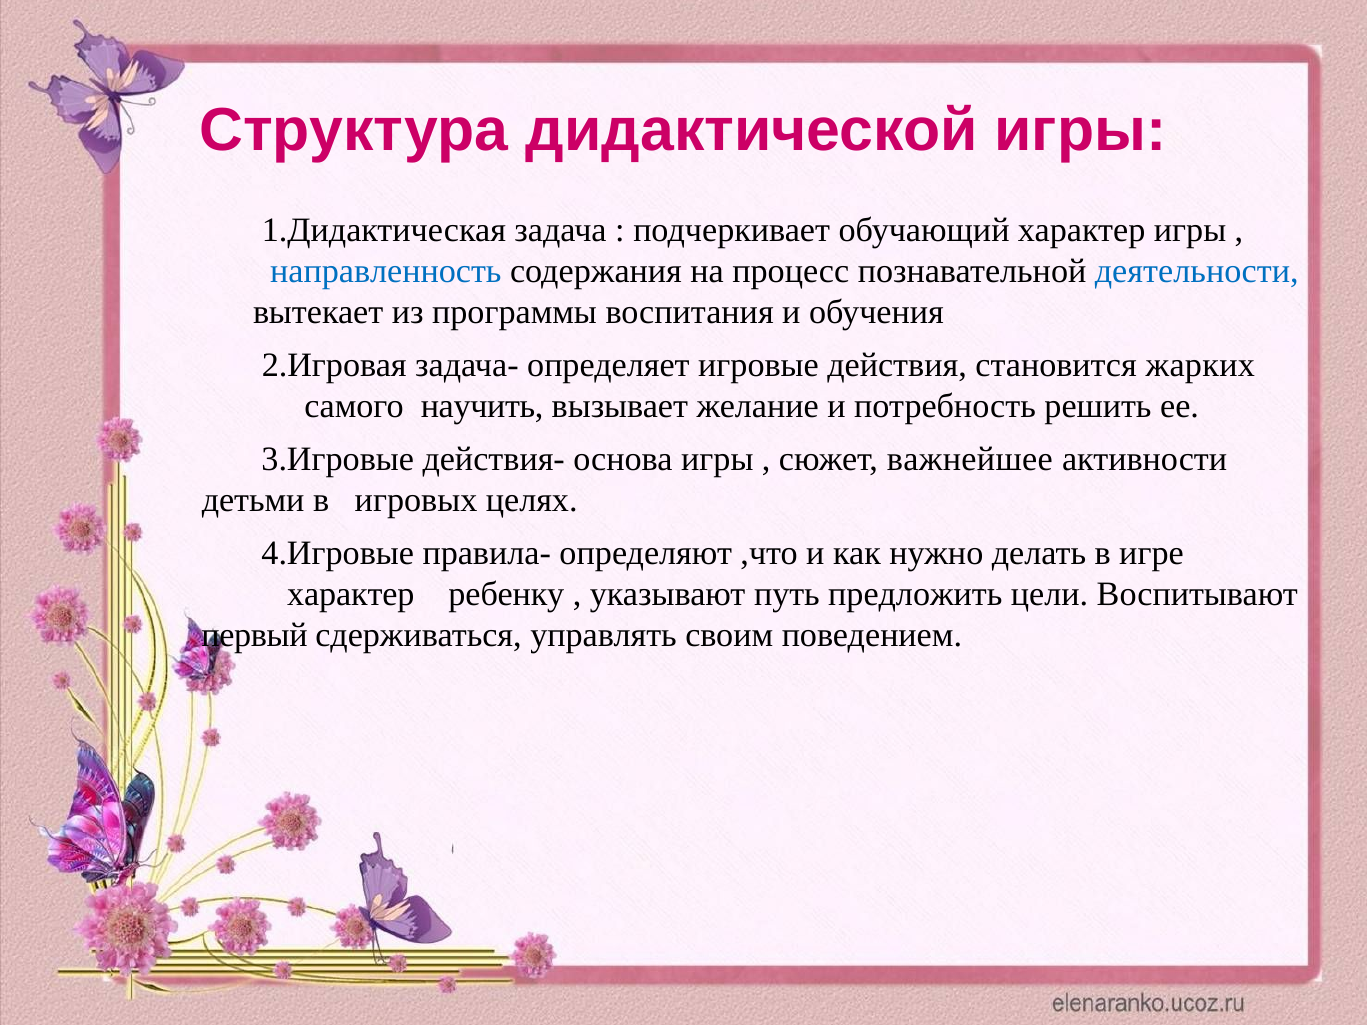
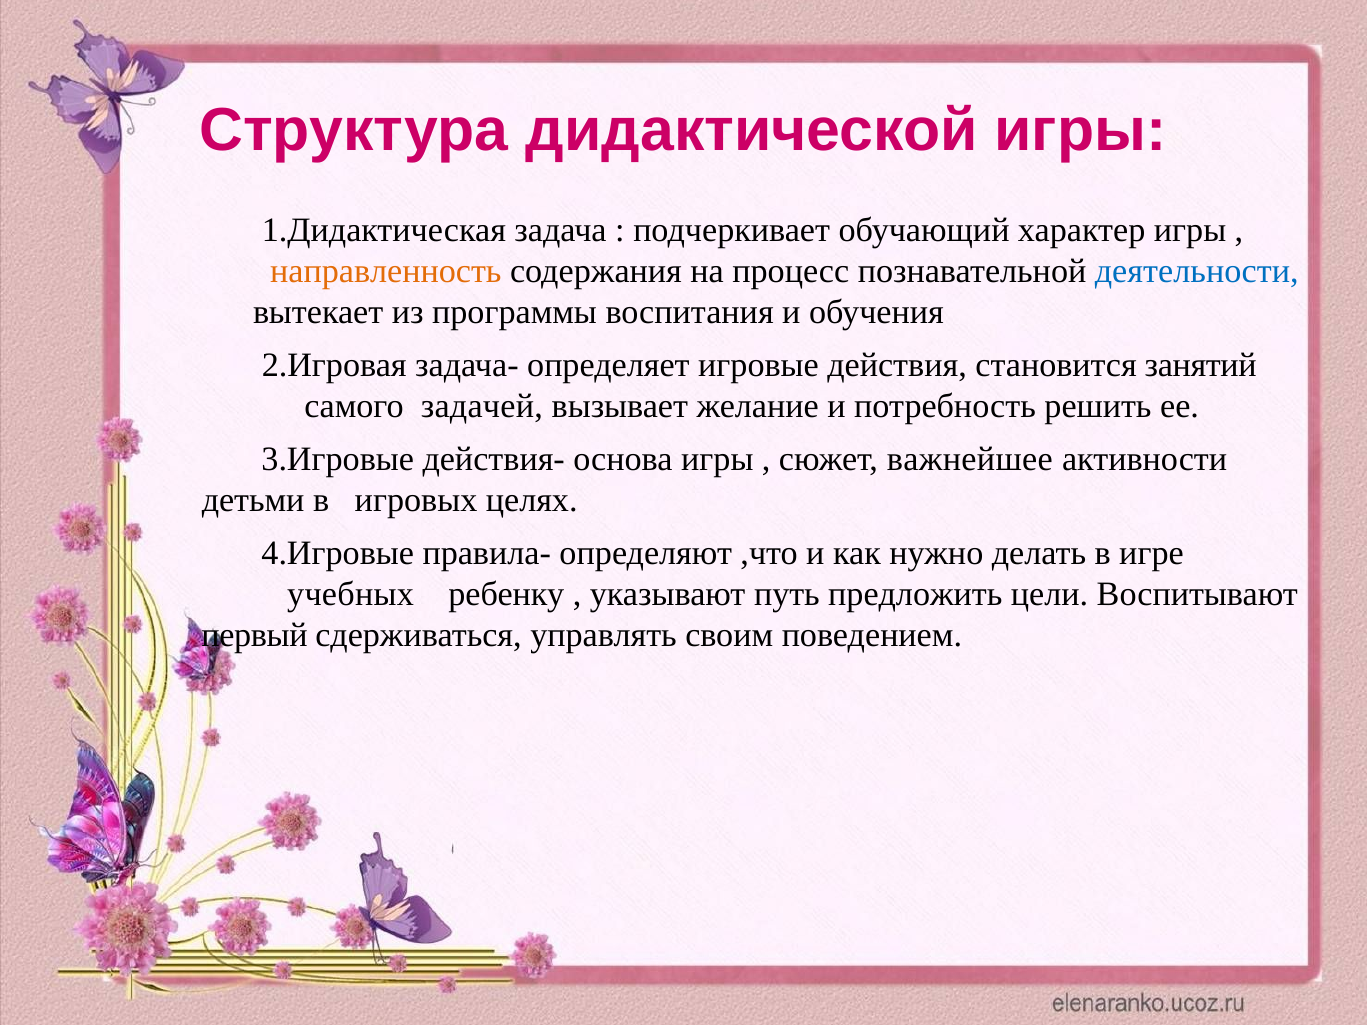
направленность colour: blue -> orange
жарких: жарких -> занятий
научить: научить -> задачей
характер at (351, 595): характер -> учебных
